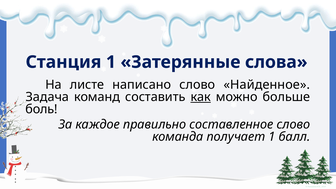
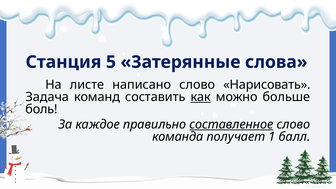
Станция 1: 1 -> 5
Найденное: Найденное -> Нарисовать
составленное underline: none -> present
